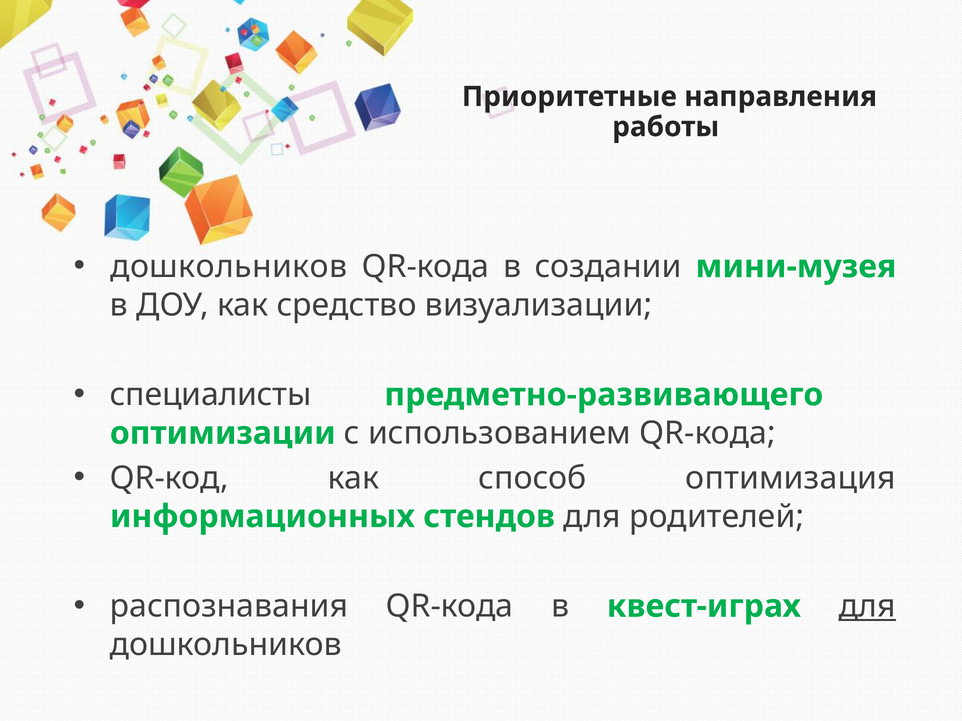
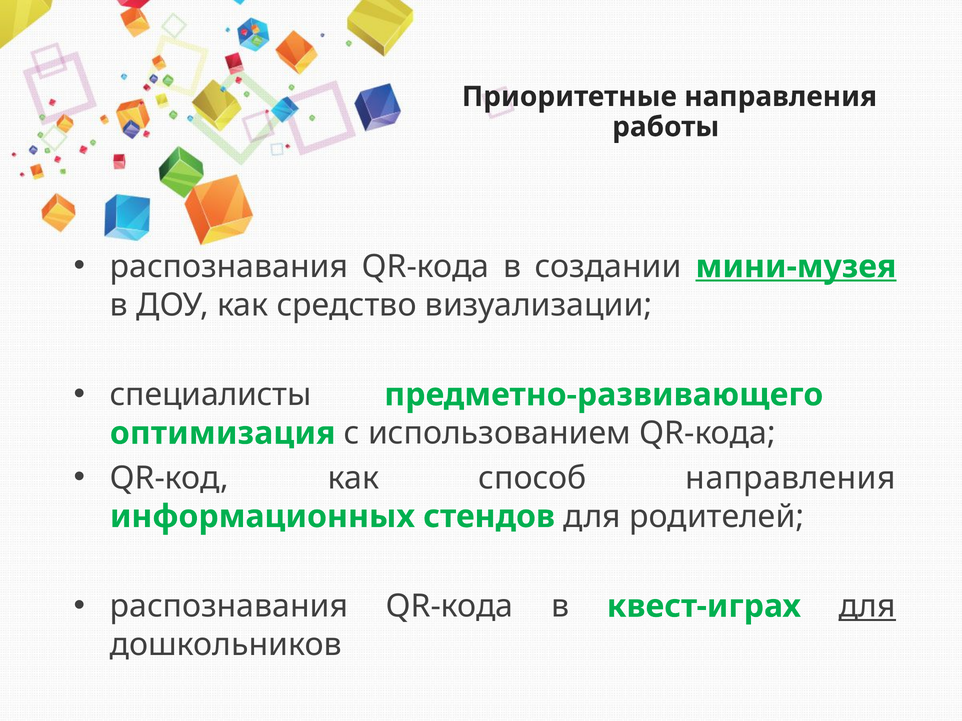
дошкольников at (229, 267): дошкольников -> распознавания
мини-музея underline: none -> present
оптимизации: оптимизации -> оптимизация
способ оптимизация: оптимизация -> направления
